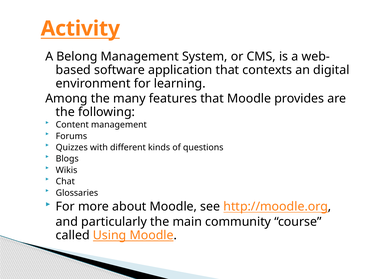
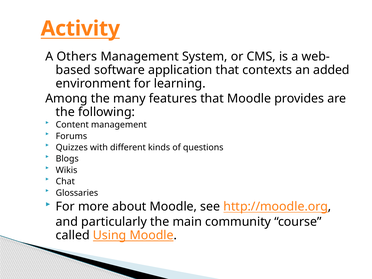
Belong: Belong -> Others
digital: digital -> added
